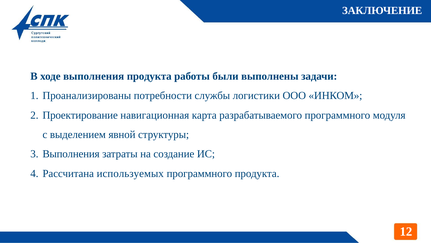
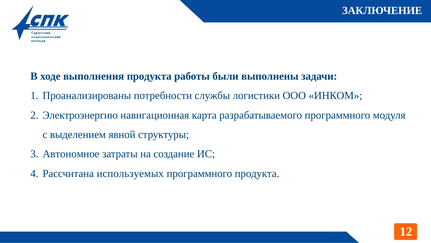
Проектирование: Проектирование -> Электроэнергию
Выполнения at (71, 154): Выполнения -> Автономное
